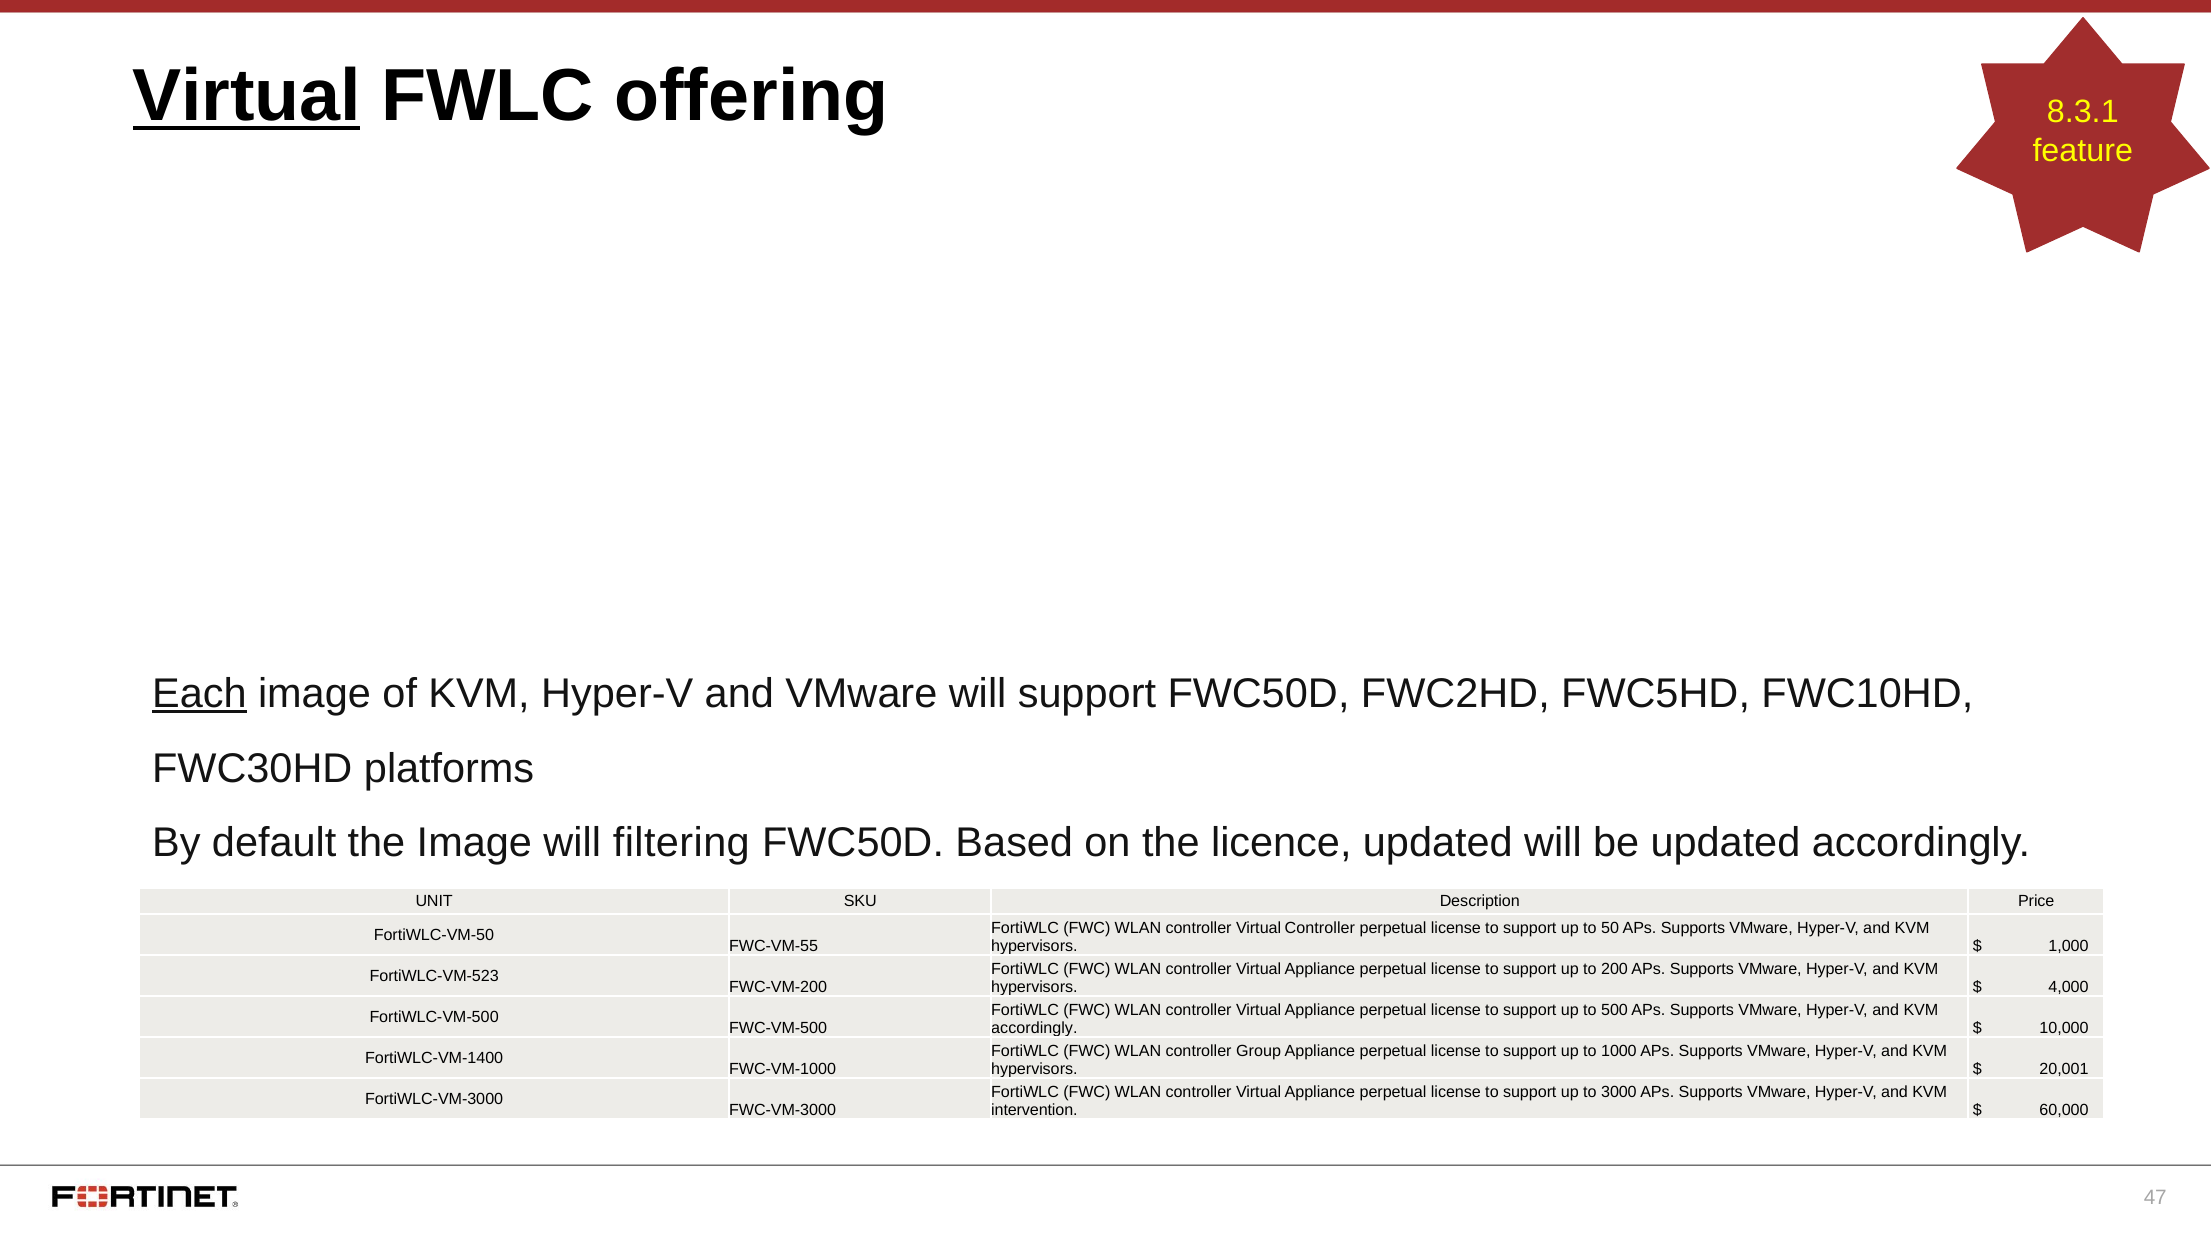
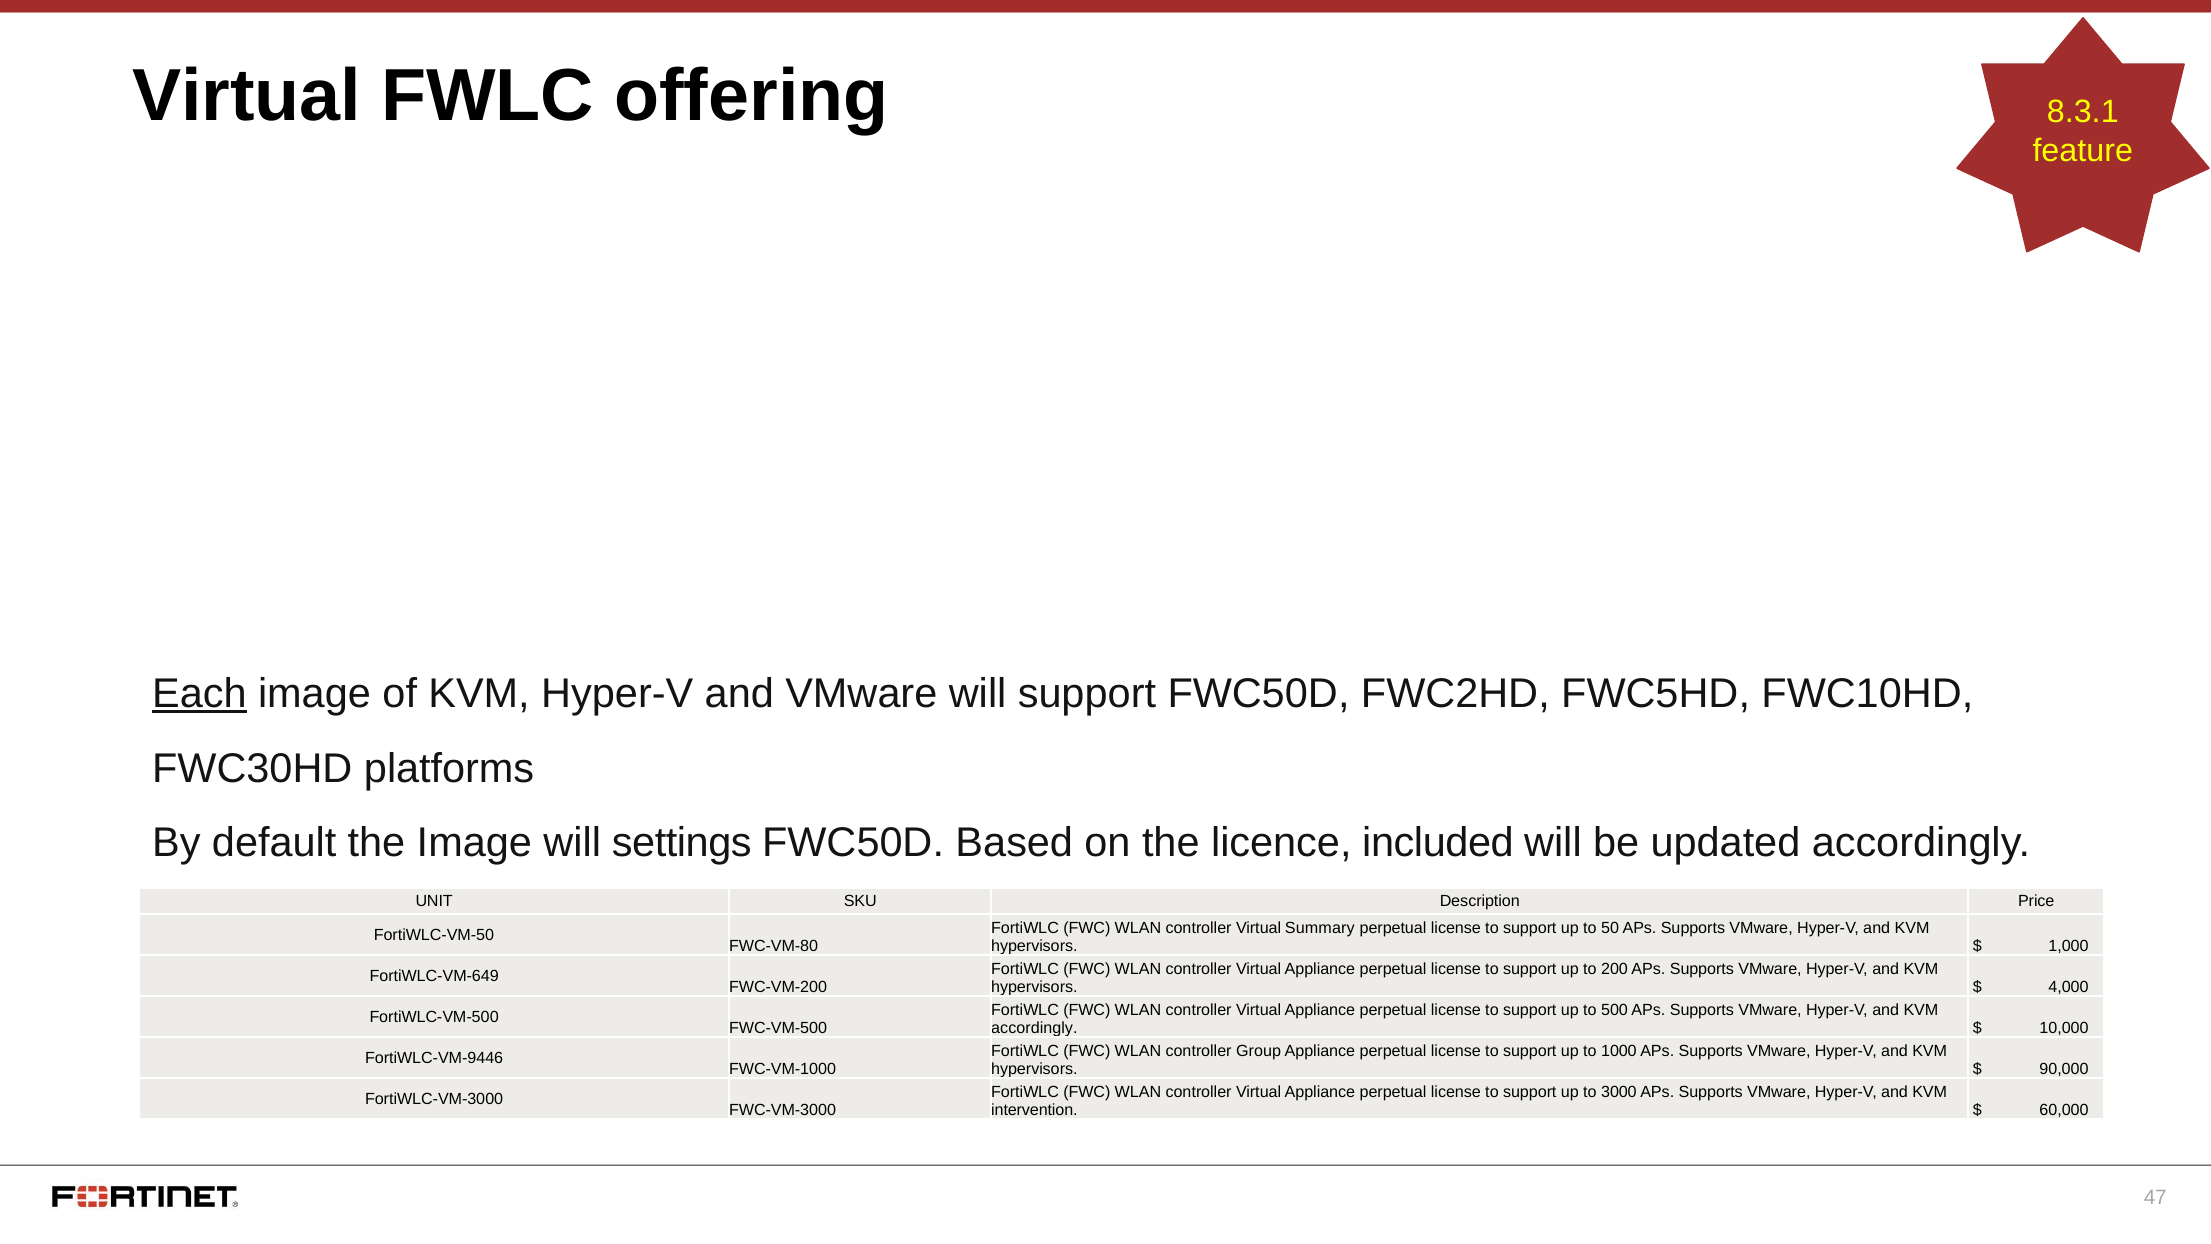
Virtual at (247, 96) underline: present -> none
filtering: filtering -> settings
licence updated: updated -> included
Virtual Controller: Controller -> Summary
FWC-VM-55: FWC-VM-55 -> FWC-VM-80
FortiWLC-VM-523: FortiWLC-VM-523 -> FortiWLC-VM-649
FortiWLC-VM-1400: FortiWLC-VM-1400 -> FortiWLC-VM-9446
20,001: 20,001 -> 90,000
